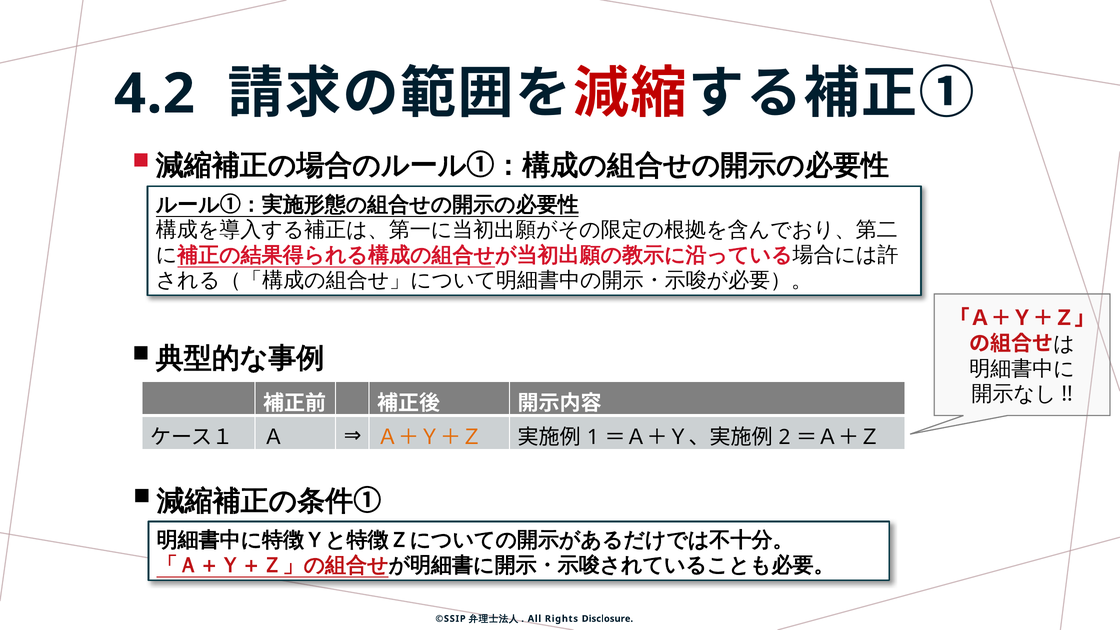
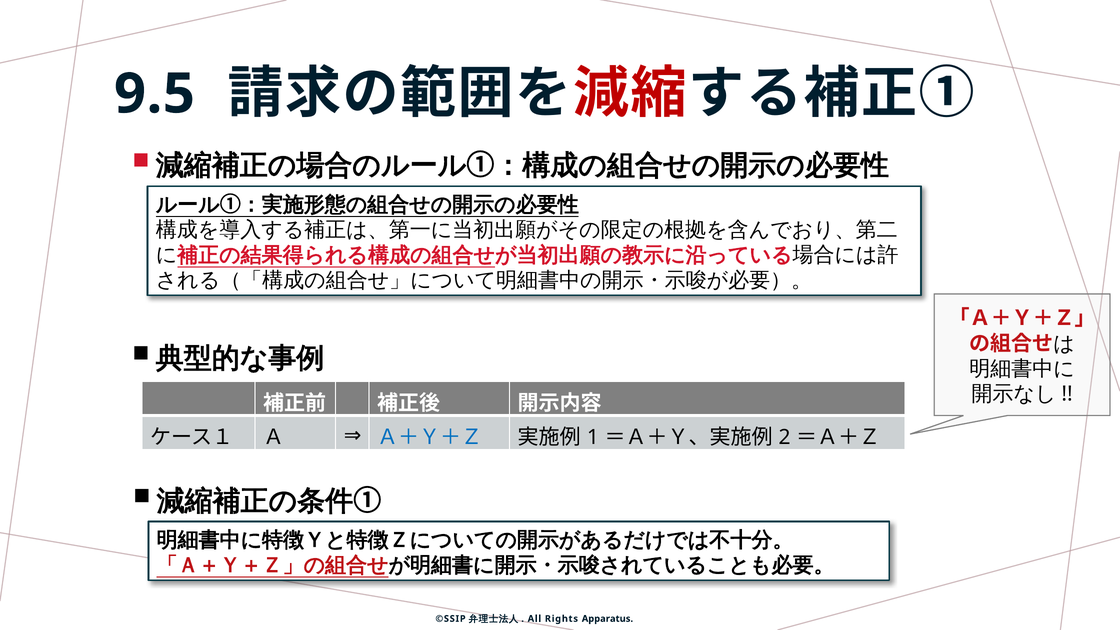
4.2: 4.2 -> 9.5
Ａ＋Ｙ＋Ｚ colour: orange -> blue
Disclosure: Disclosure -> Apparatus
